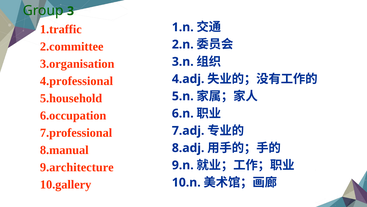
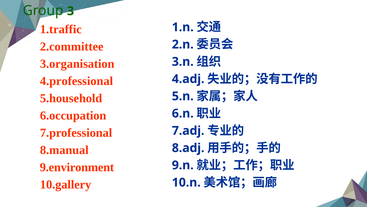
9.architecture: 9.architecture -> 9.environment
